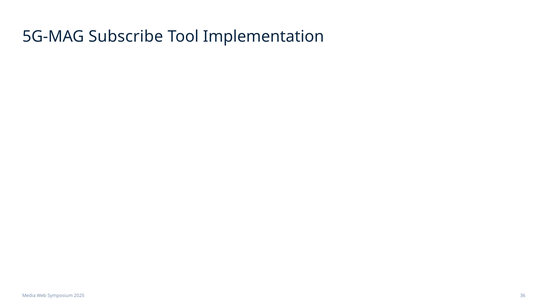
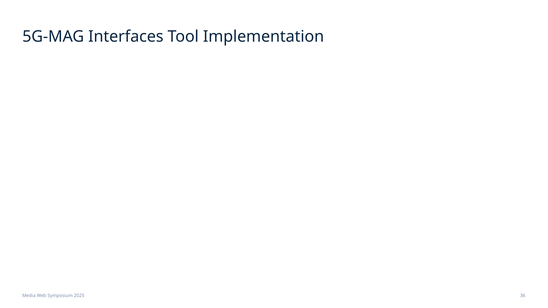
Subscribe: Subscribe -> Interfaces
